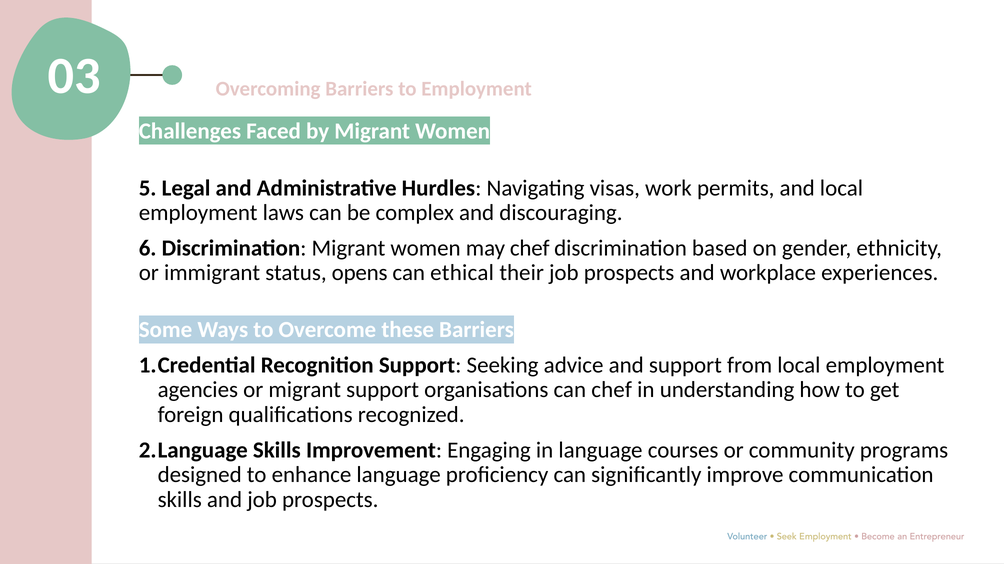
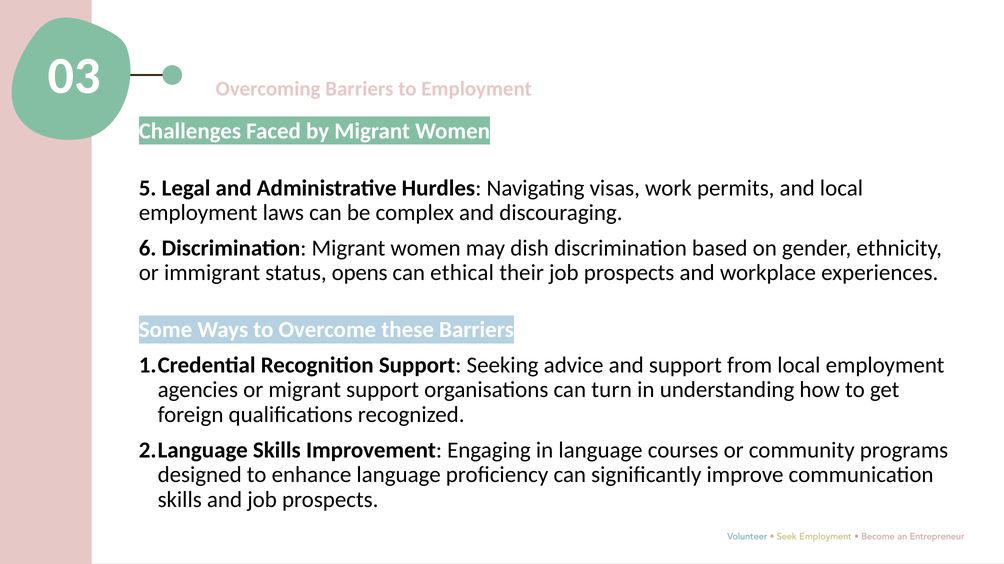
may chef: chef -> dish
can chef: chef -> turn
